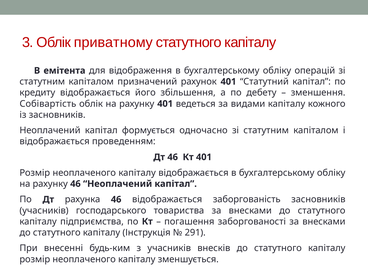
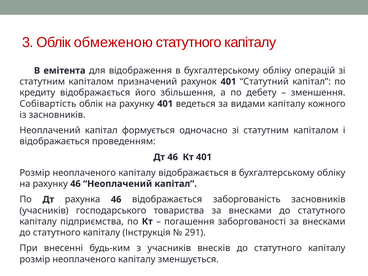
приватному: приватному -> обмеженою
